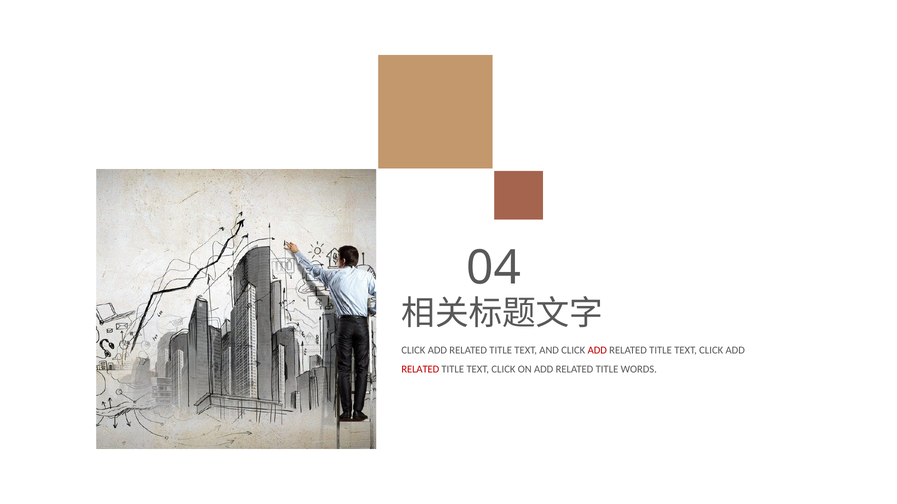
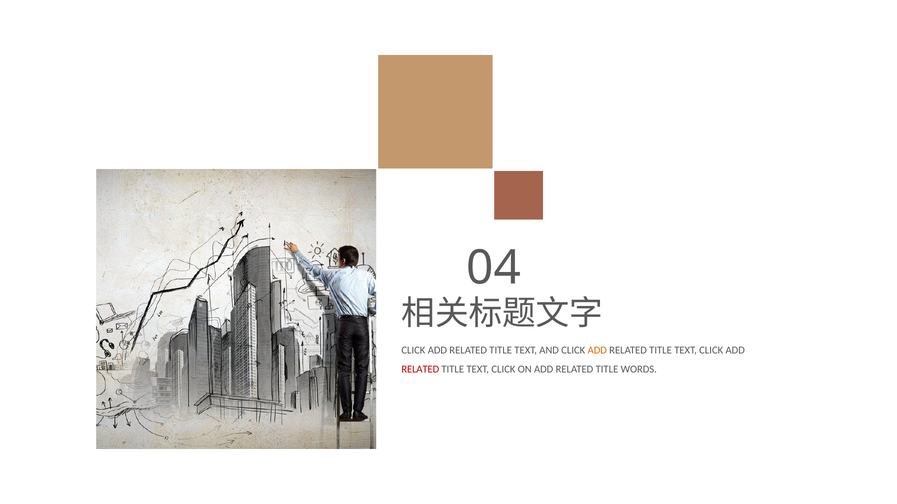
ADD at (597, 350) colour: red -> orange
